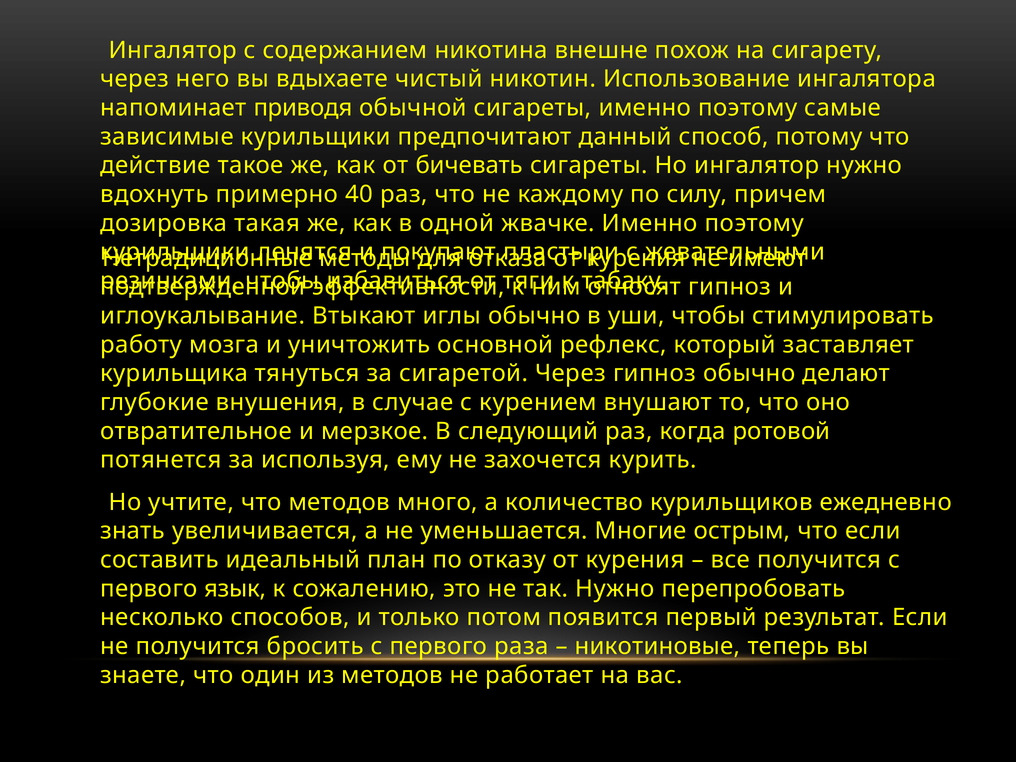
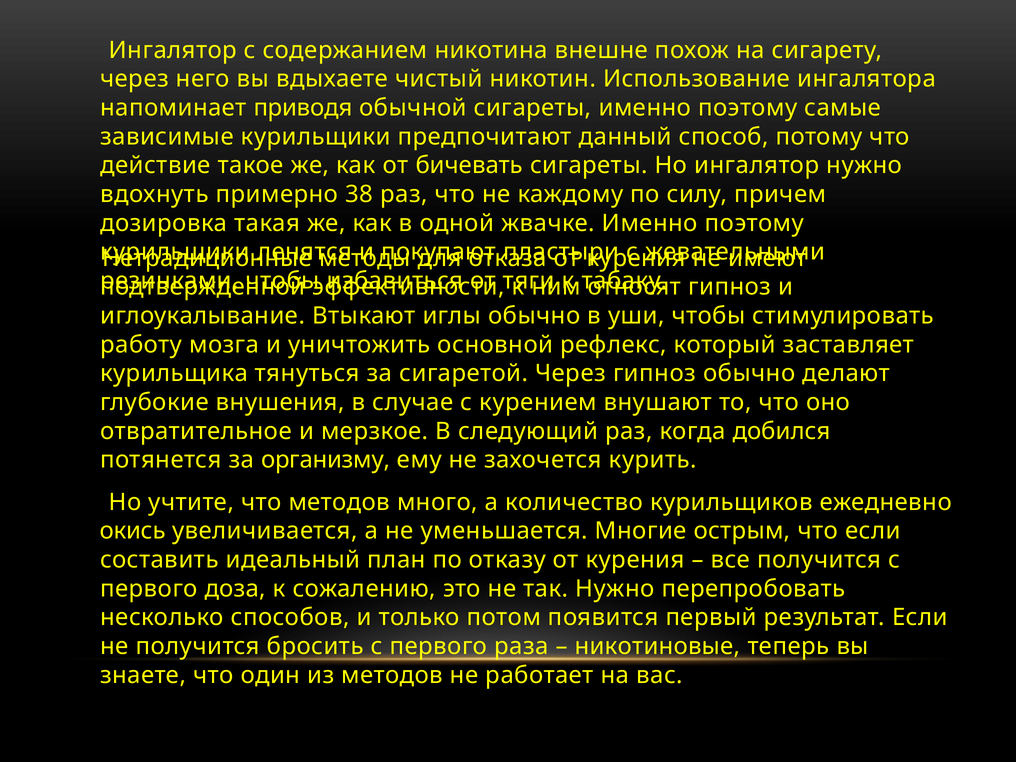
40: 40 -> 38
ротовой: ротовой -> добился
используя: используя -> организму
знать: знать -> окись
язык: язык -> доза
